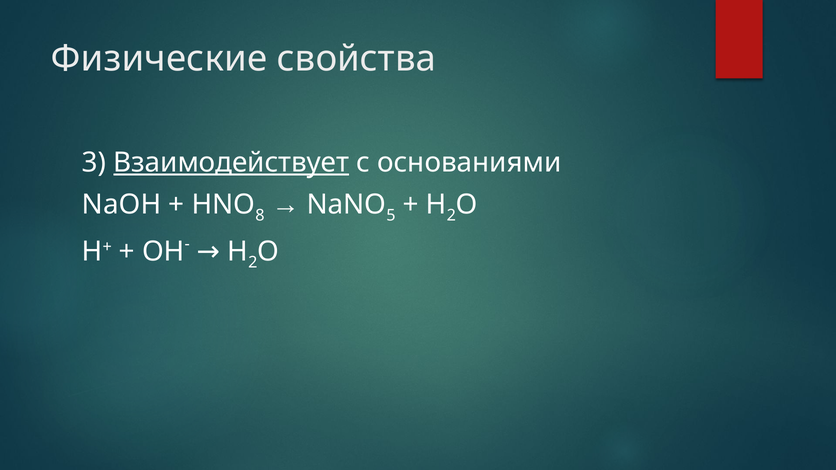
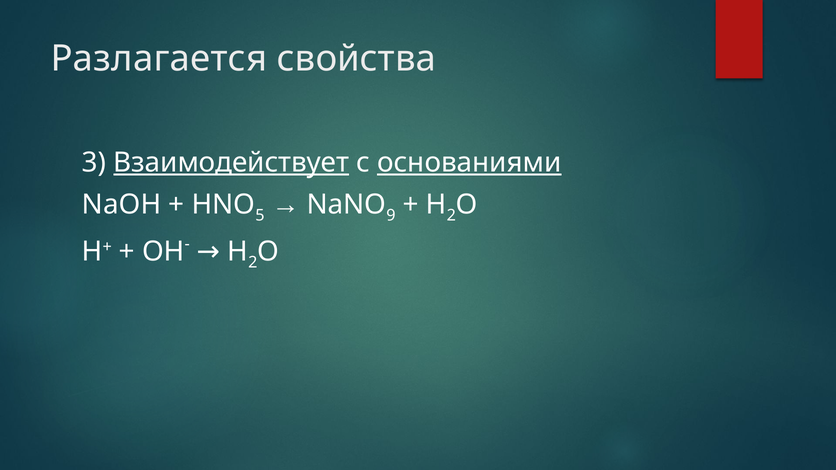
Физические: Физические -> Разлагается
основаниями underline: none -> present
8: 8 -> 5
5: 5 -> 9
